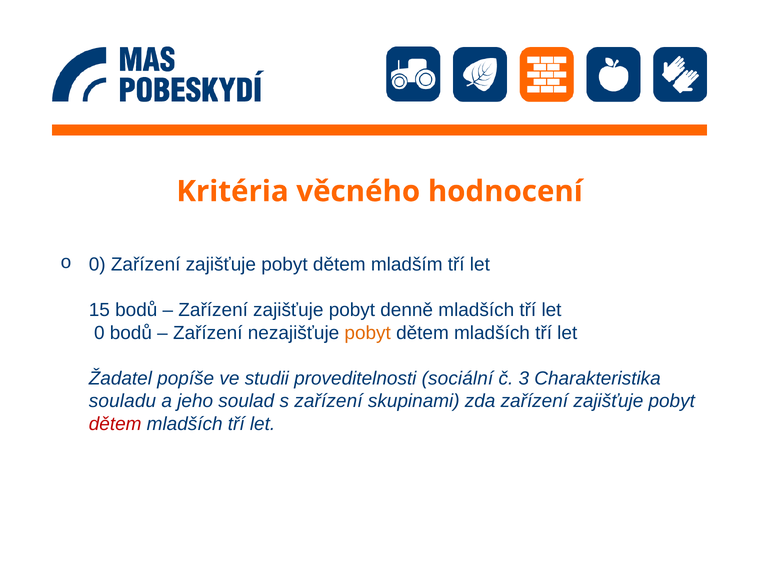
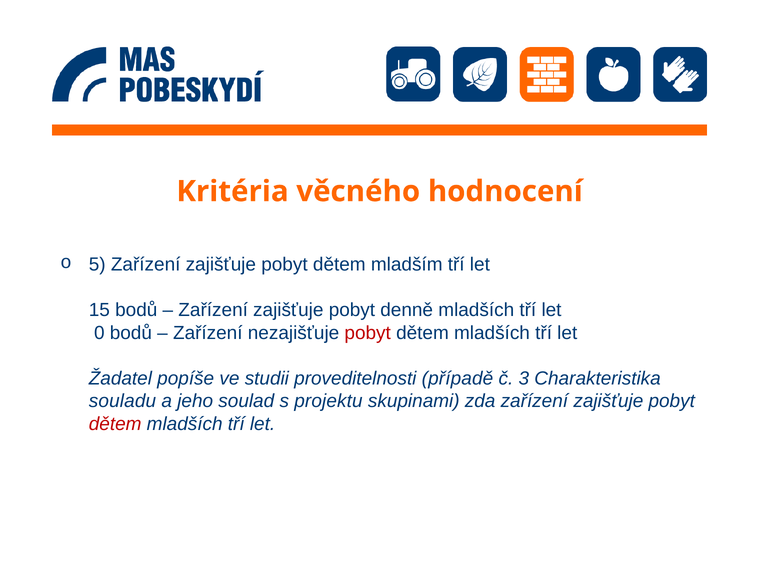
0 at (97, 265): 0 -> 5
pobyt at (368, 333) colour: orange -> red
sociální: sociální -> případě
s zařízení: zařízení -> projektu
